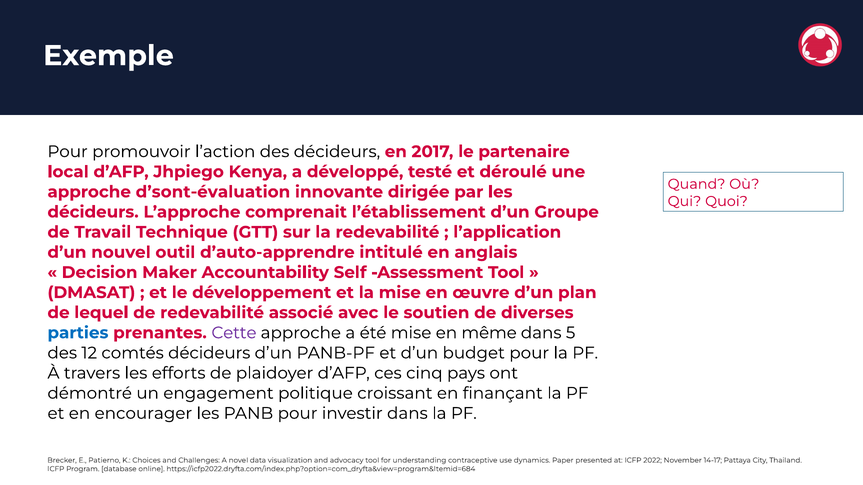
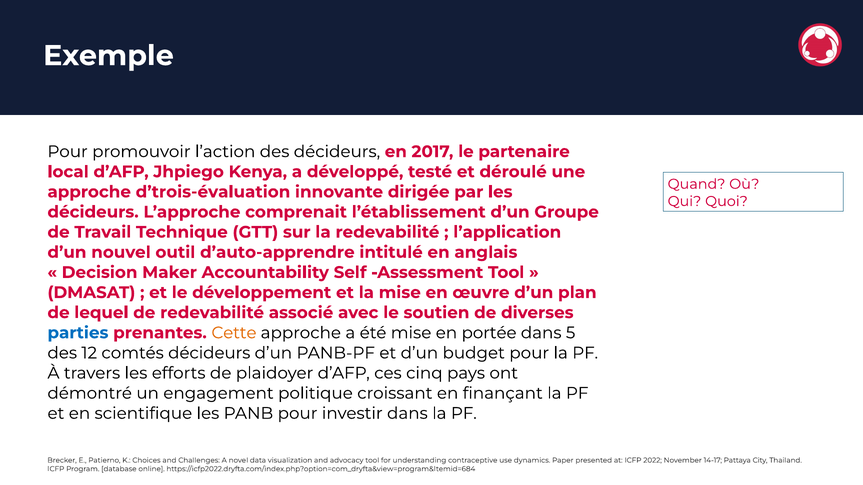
d’sont-évaluation: d’sont-évaluation -> d’trois-évaluation
Cette colour: purple -> orange
même: même -> portée
encourager: encourager -> scientifique
